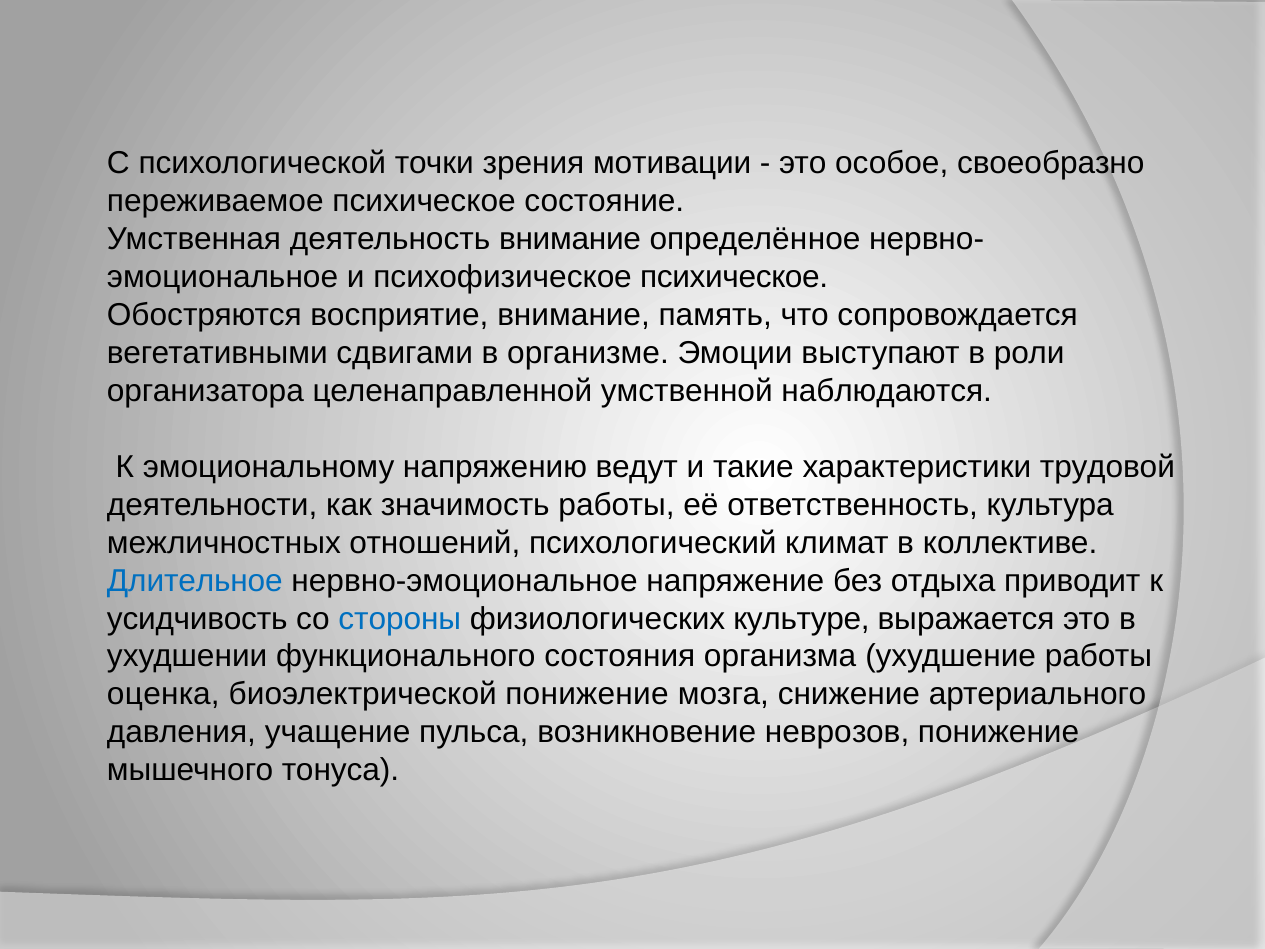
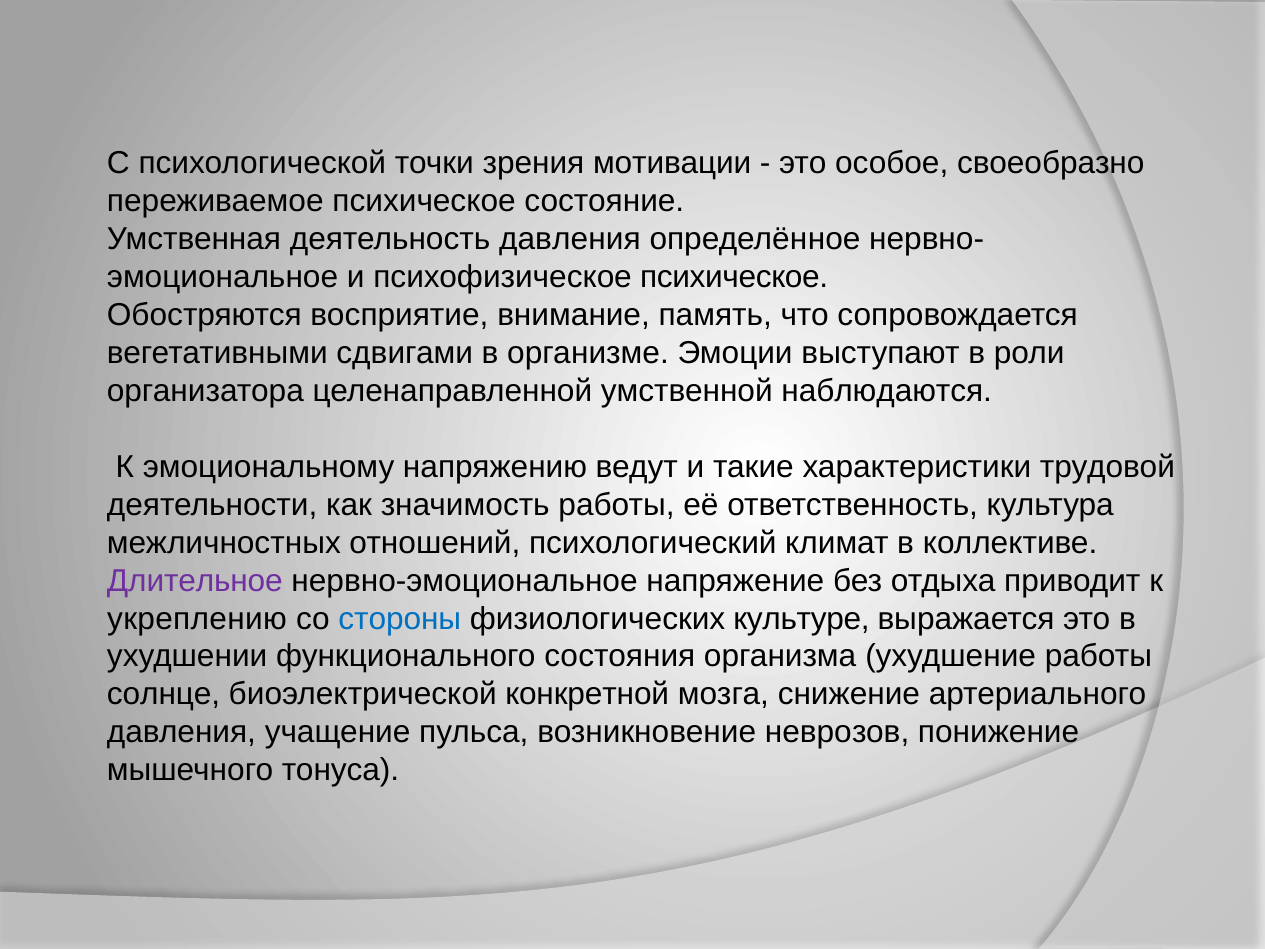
деятельность внимание: внимание -> давления
Длительное colour: blue -> purple
усидчивость: усидчивость -> укреплению
оценка: оценка -> солнце
биоэлектрической понижение: понижение -> конкретной
